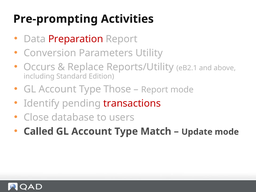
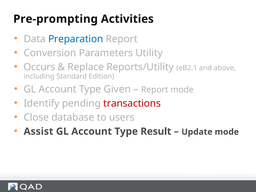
Preparation colour: red -> blue
Those: Those -> Given
Called: Called -> Assist
Match: Match -> Result
